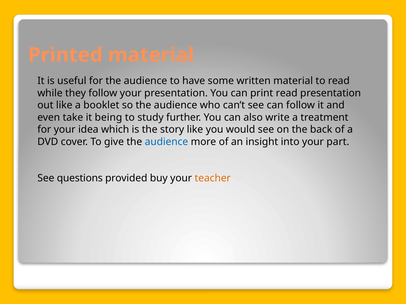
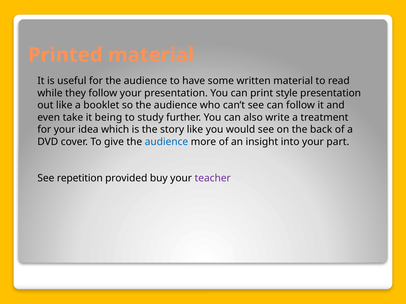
print read: read -> style
questions: questions -> repetition
teacher colour: orange -> purple
